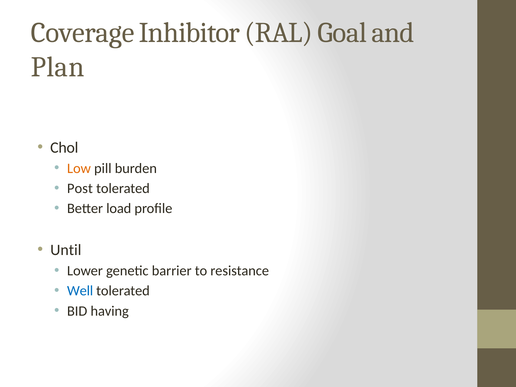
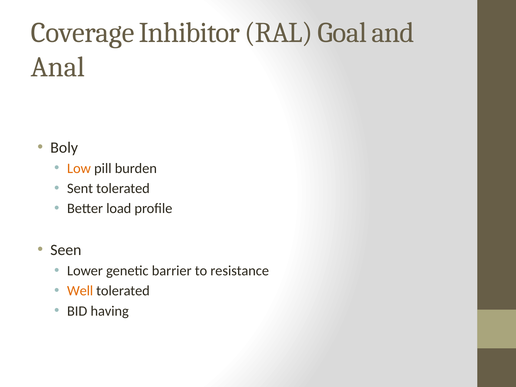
Plan: Plan -> Anal
Chol: Chol -> Boly
Post: Post -> Sent
Until: Until -> Seen
Well colour: blue -> orange
